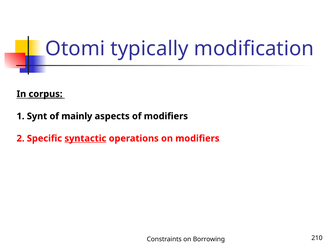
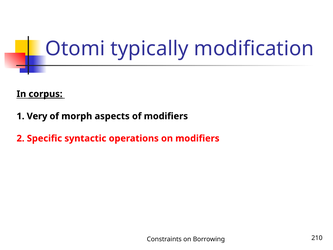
Synt: Synt -> Very
mainly: mainly -> morph
syntactic underline: present -> none
